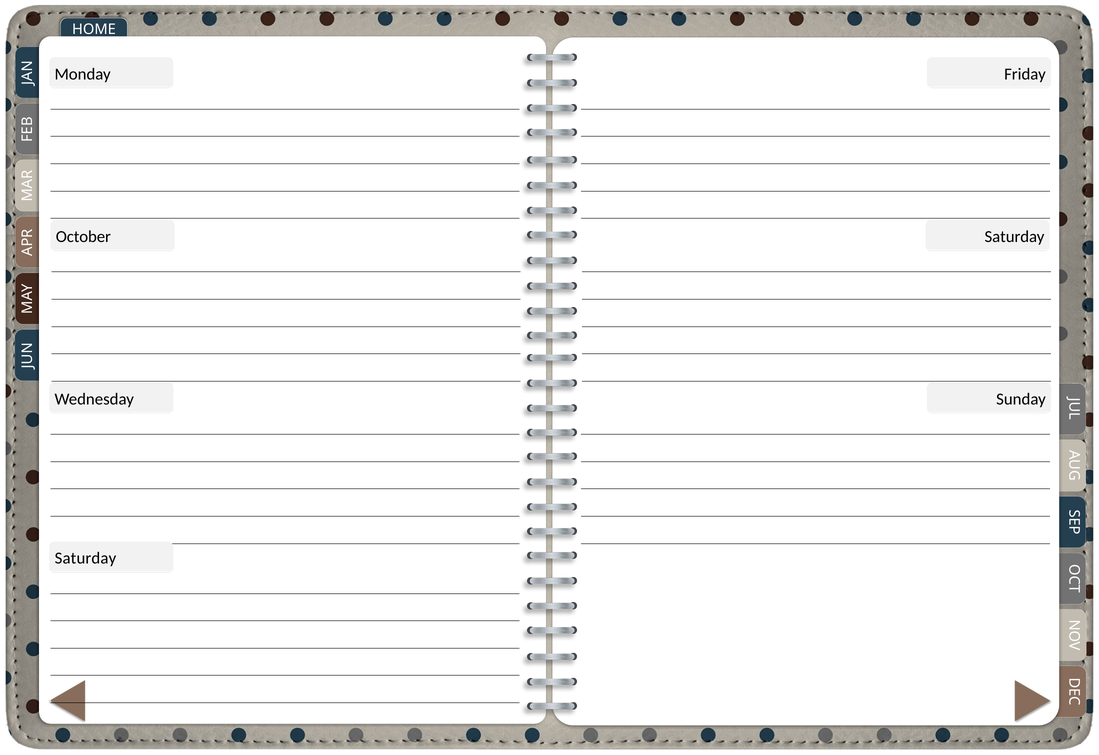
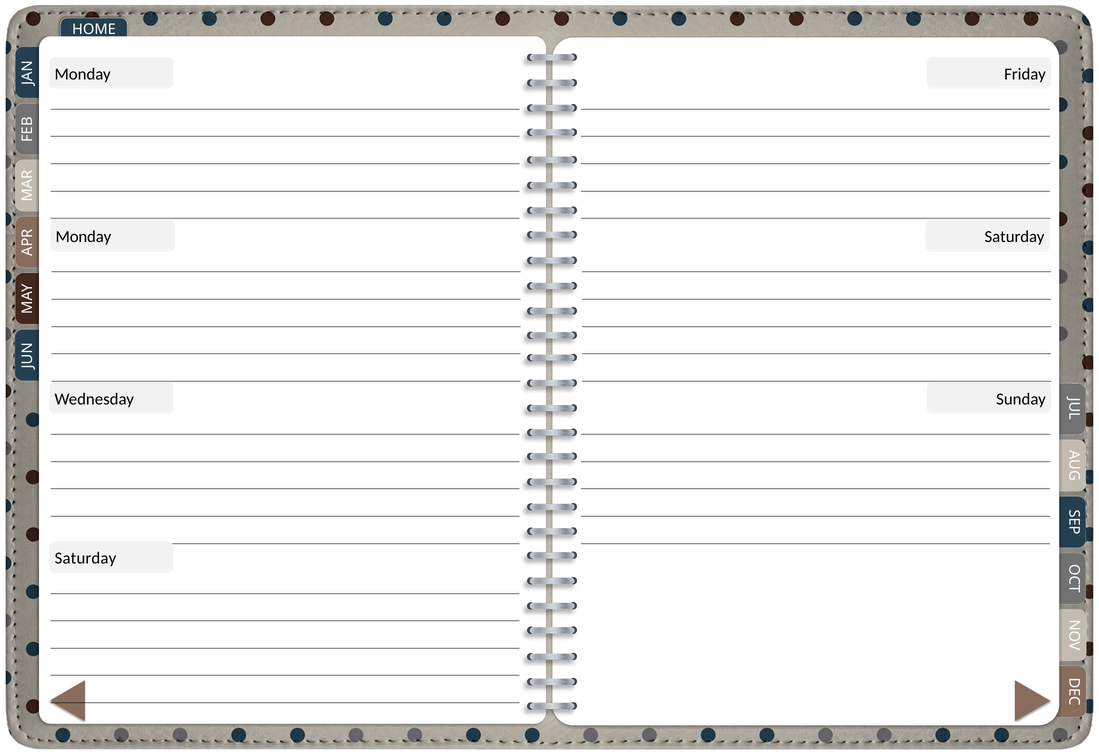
October at (83, 237): October -> Monday
